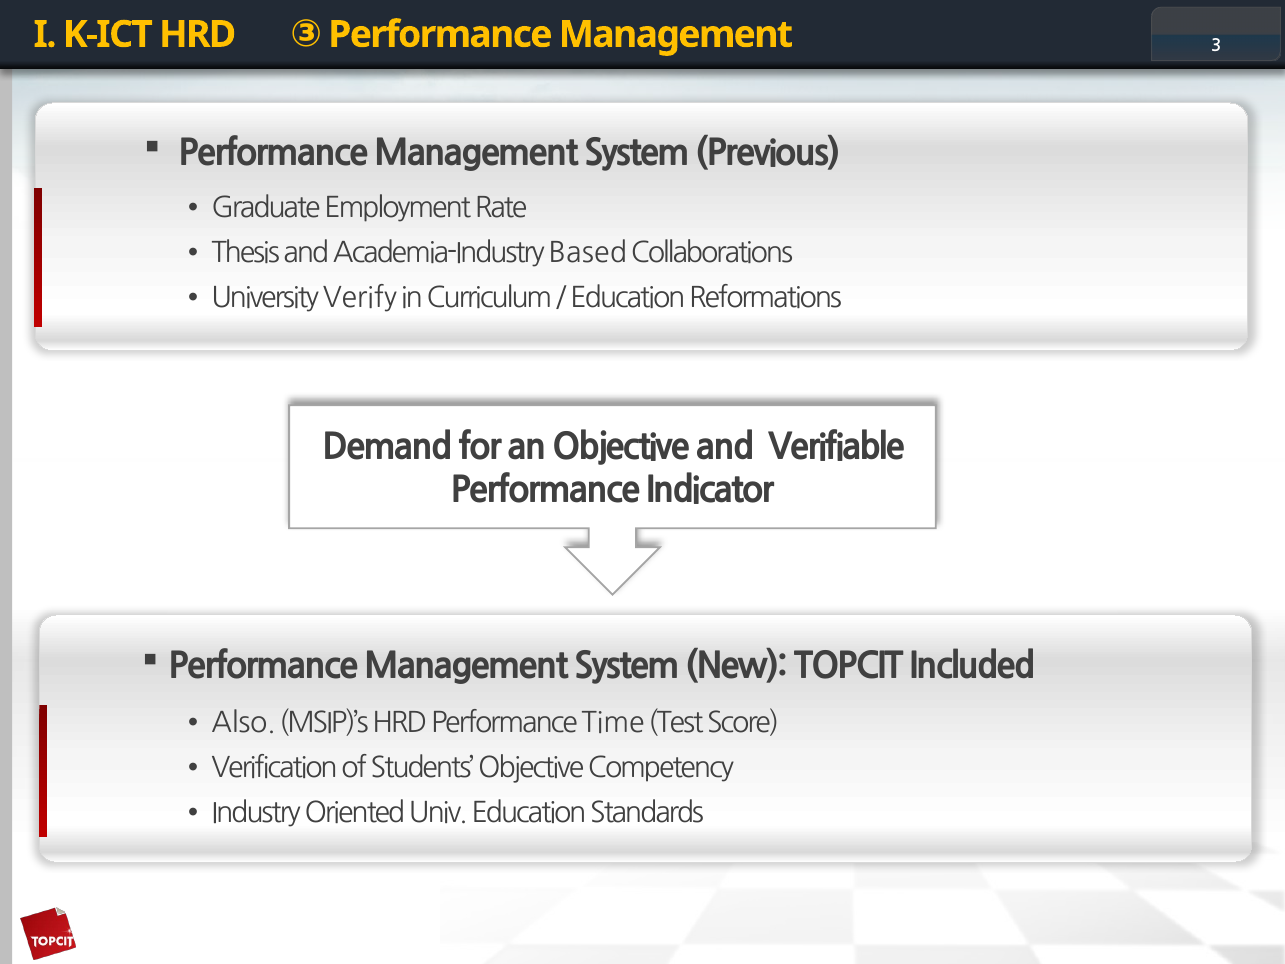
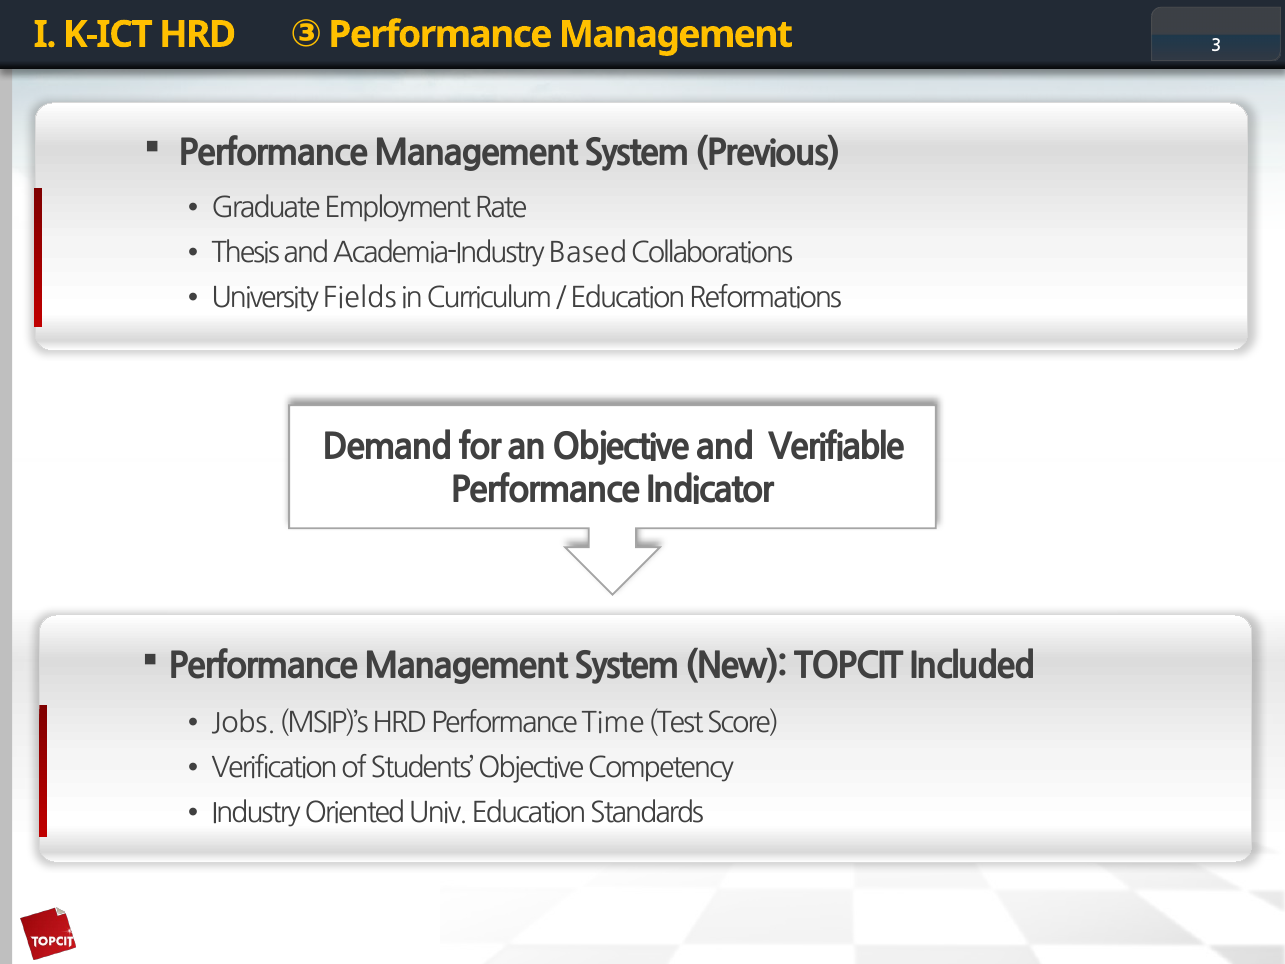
Verify: Verify -> Fields
Also: Also -> Jobs
